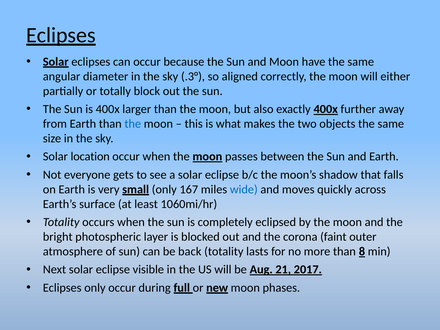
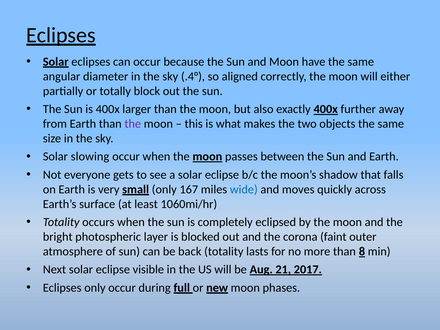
.3°: .3° -> .4°
the at (133, 124) colour: blue -> purple
location: location -> slowing
